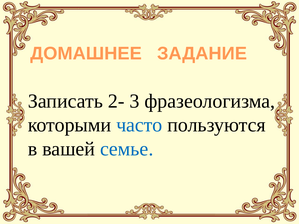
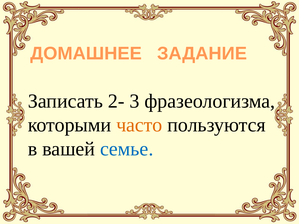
часто colour: blue -> orange
